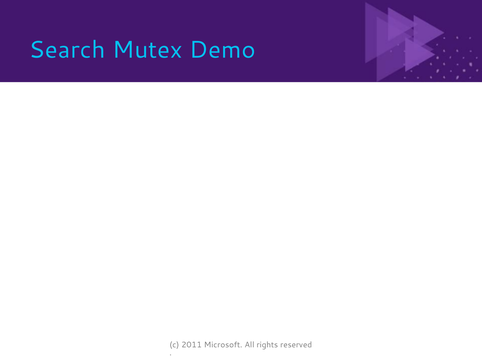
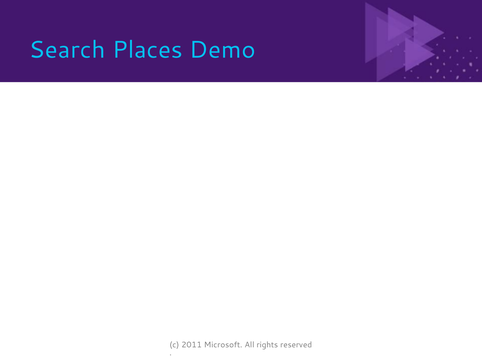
Mutex: Mutex -> Places
